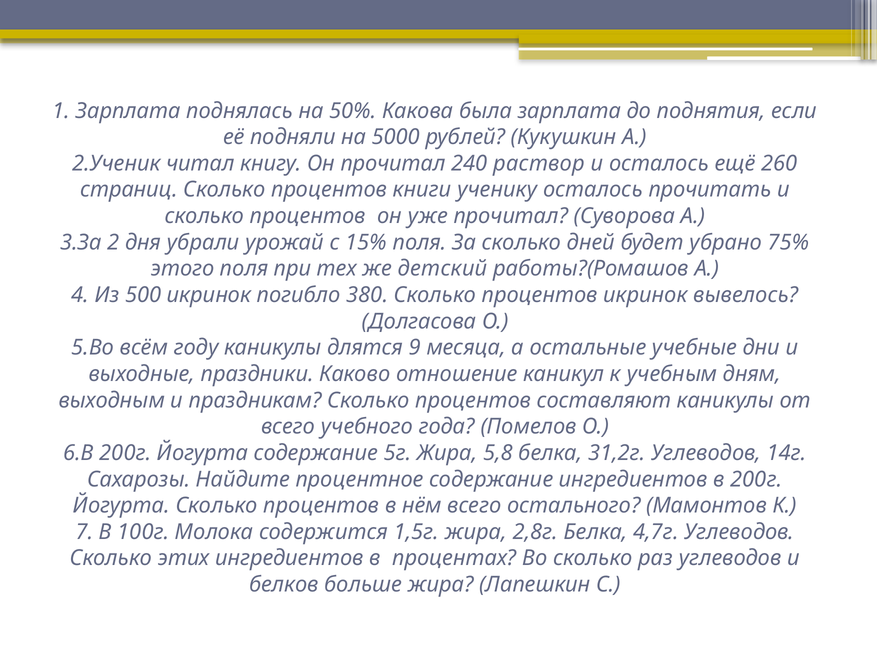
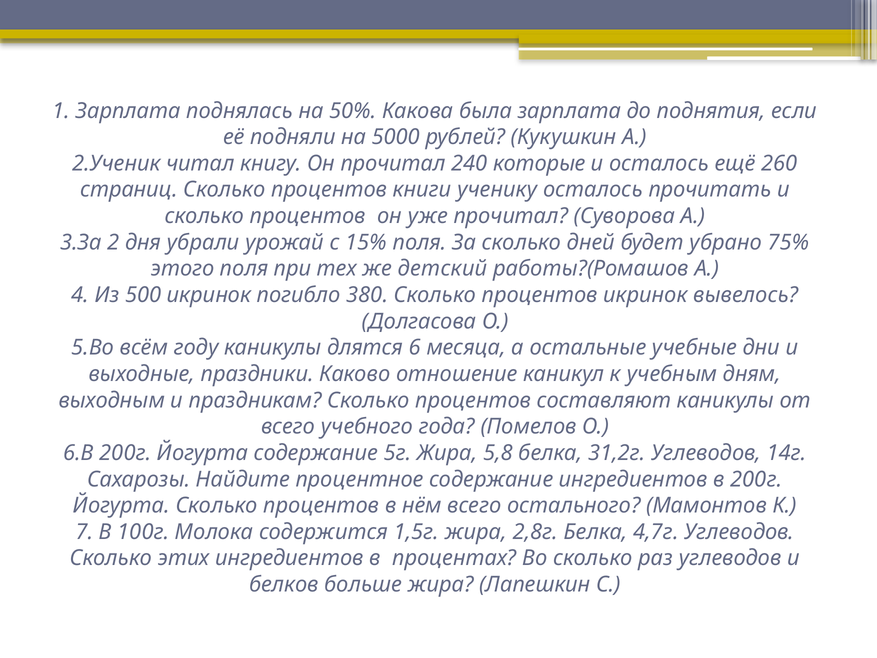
раствор: раствор -> которые
9: 9 -> 6
